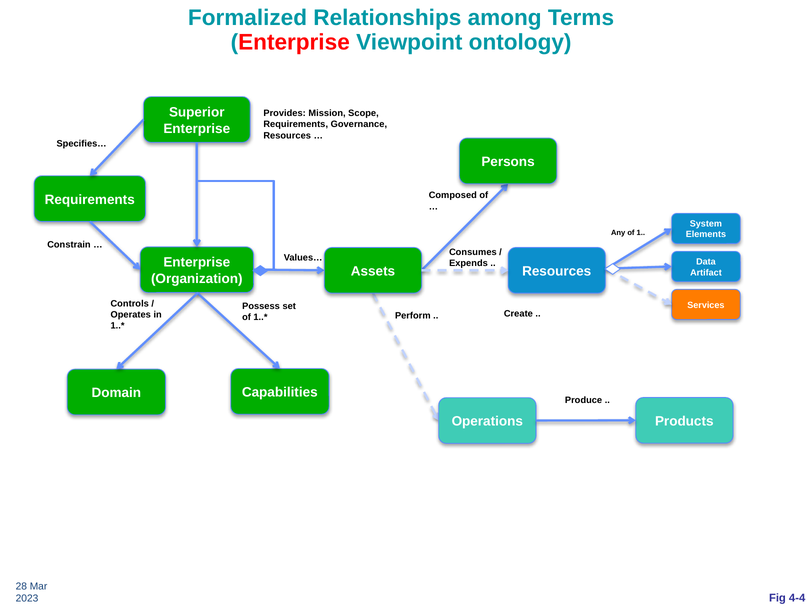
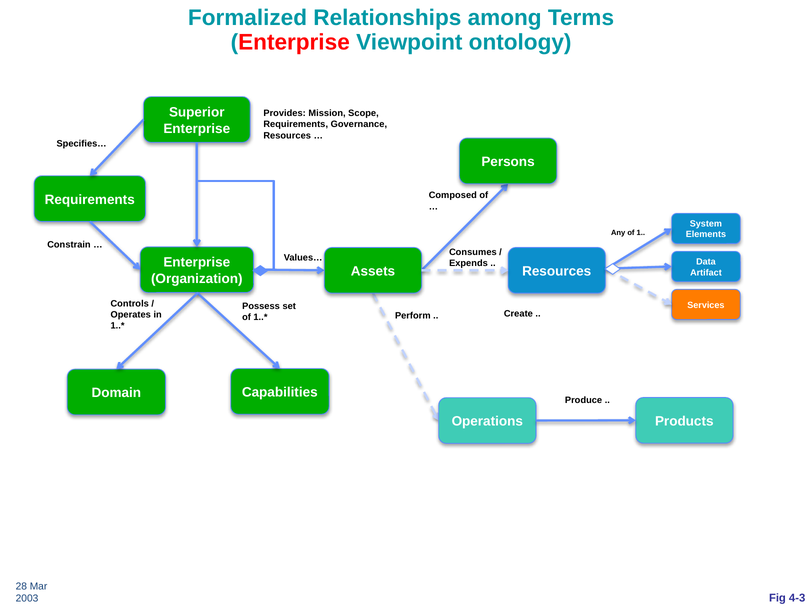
4-4: 4-4 -> 4-3
2023: 2023 -> 2003
